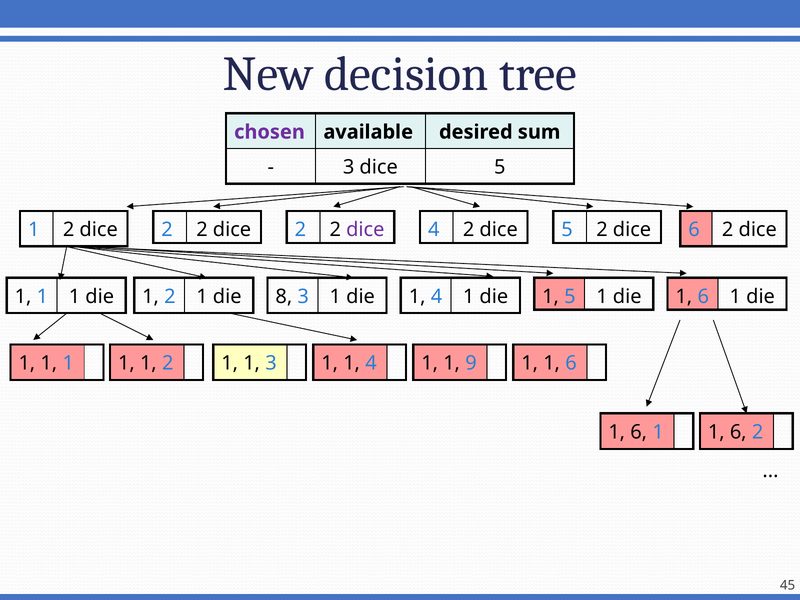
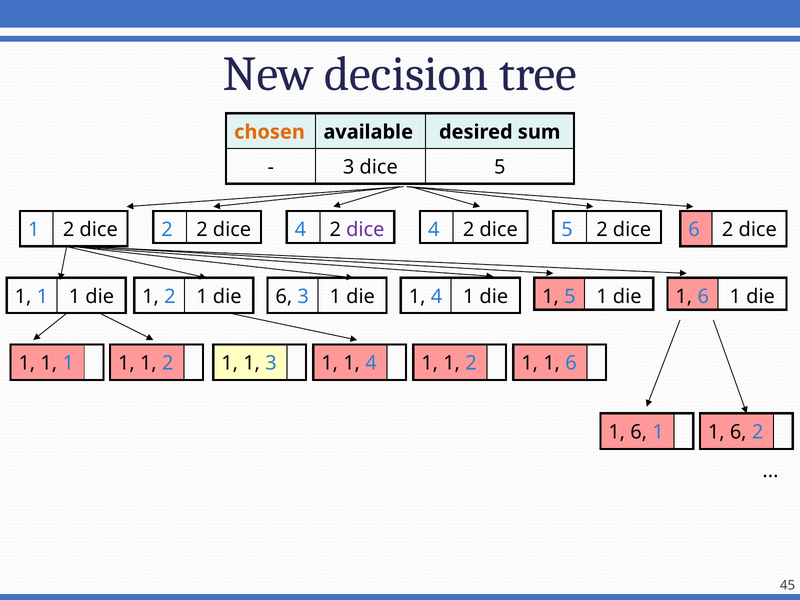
chosen colour: purple -> orange
2 2 dice 2: 2 -> 4
2 1 die 8: 8 -> 6
4 1 1 9: 9 -> 2
